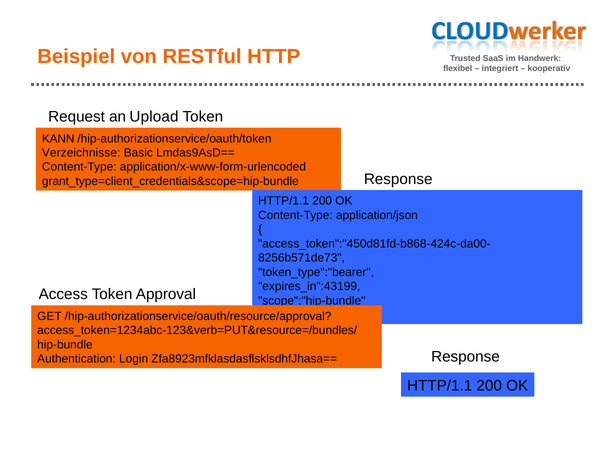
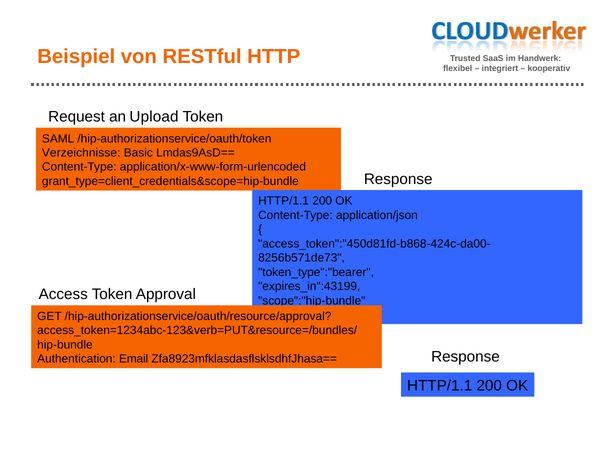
KANN: KANN -> SAML
Login: Login -> Email
